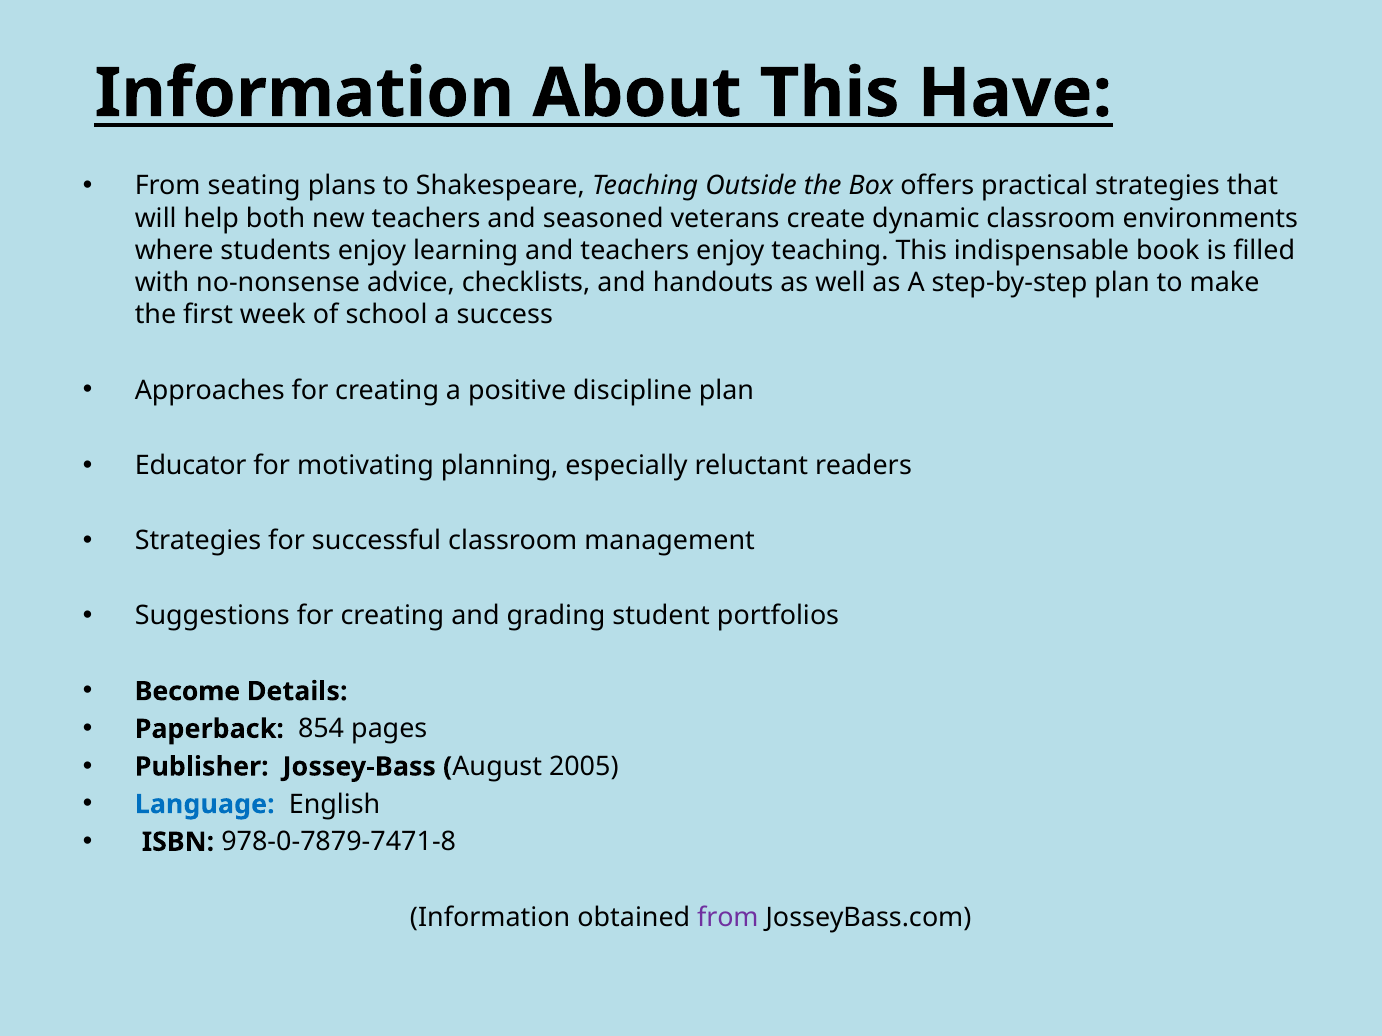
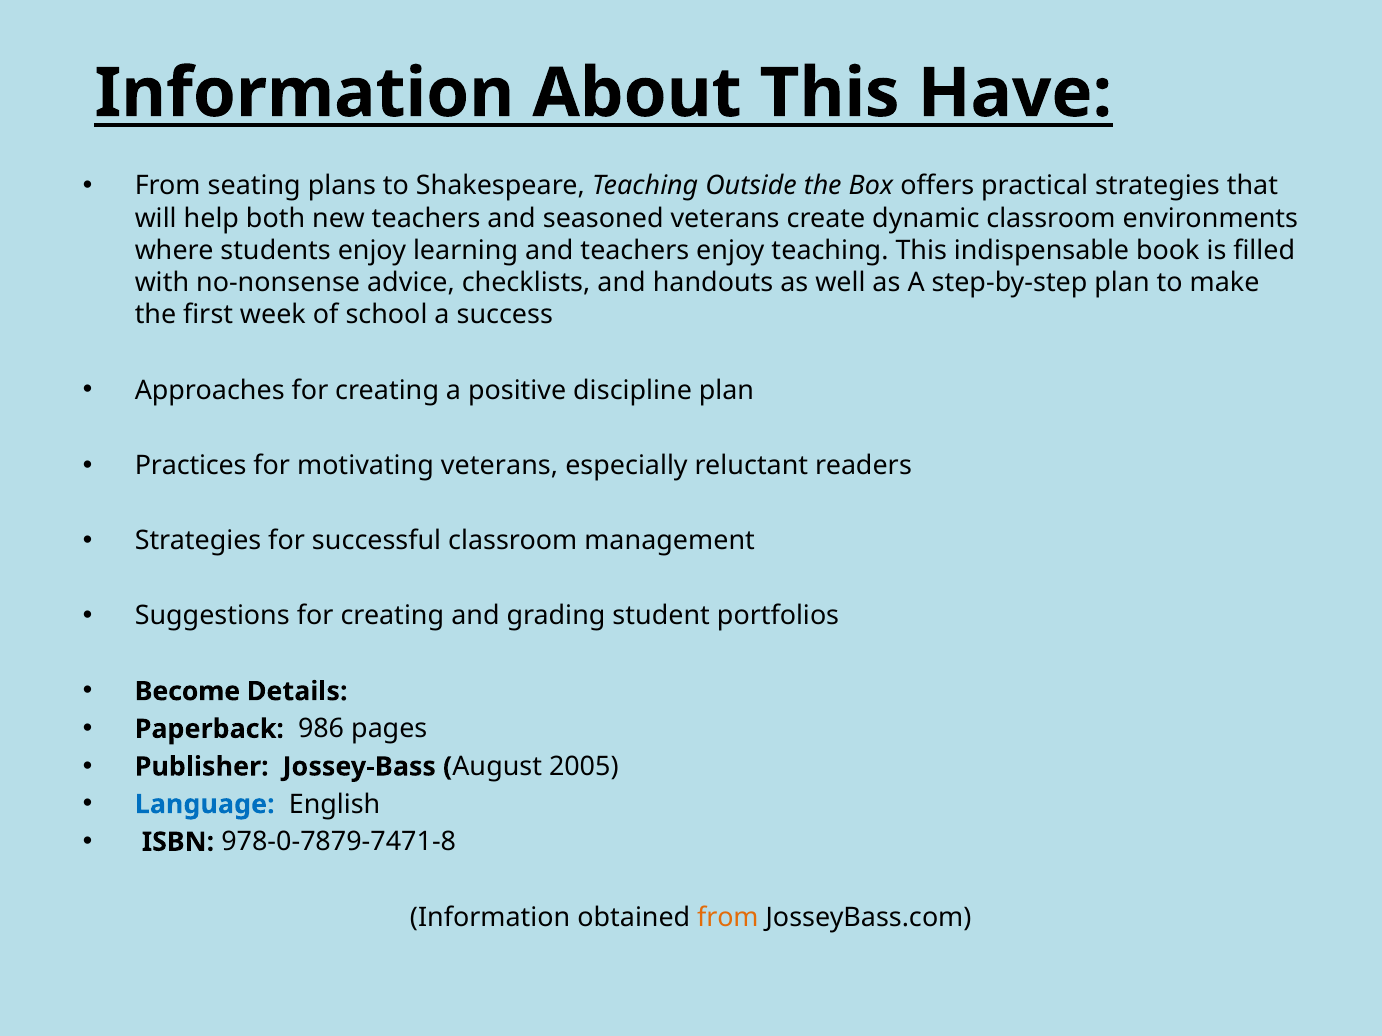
Educator: Educator -> Practices
motivating planning: planning -> veterans
854: 854 -> 986
from at (728, 918) colour: purple -> orange
